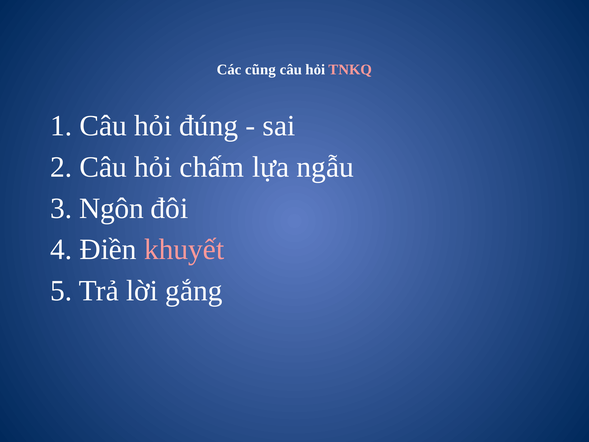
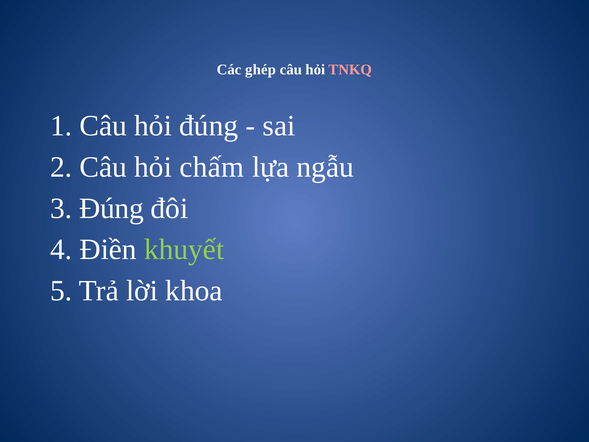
cũng: cũng -> ghép
3 Ngôn: Ngôn -> Đúng
khuyết colour: pink -> light green
gắng: gắng -> khoa
